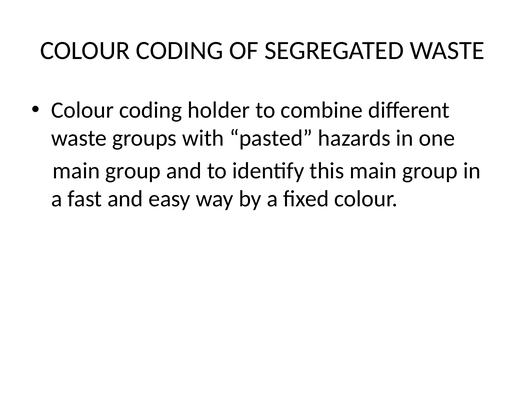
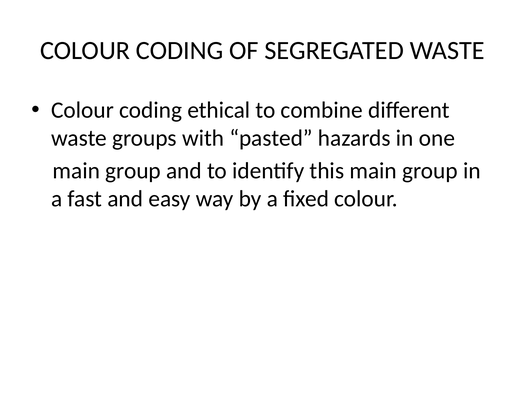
holder: holder -> ethical
